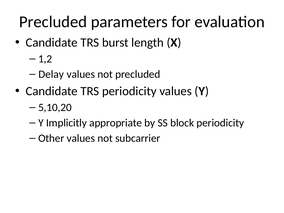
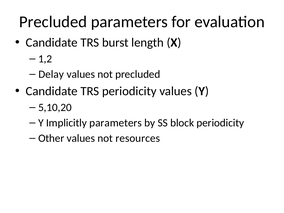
Implicitly appropriate: appropriate -> parameters
subcarrier: subcarrier -> resources
